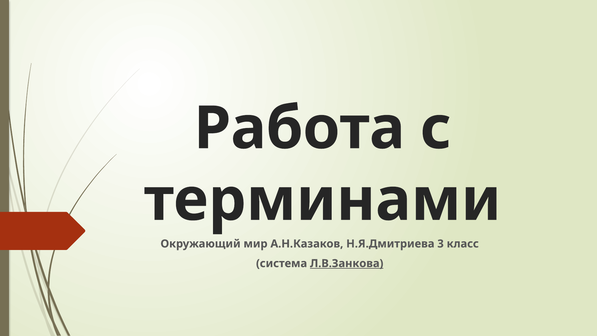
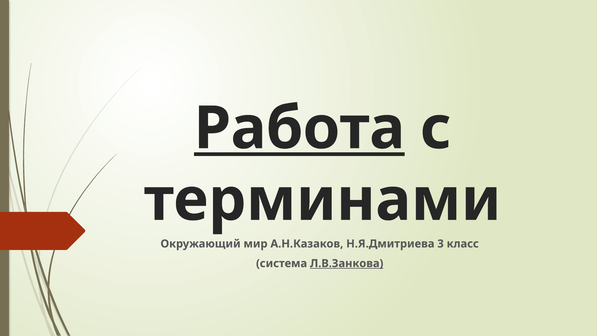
Работа underline: none -> present
